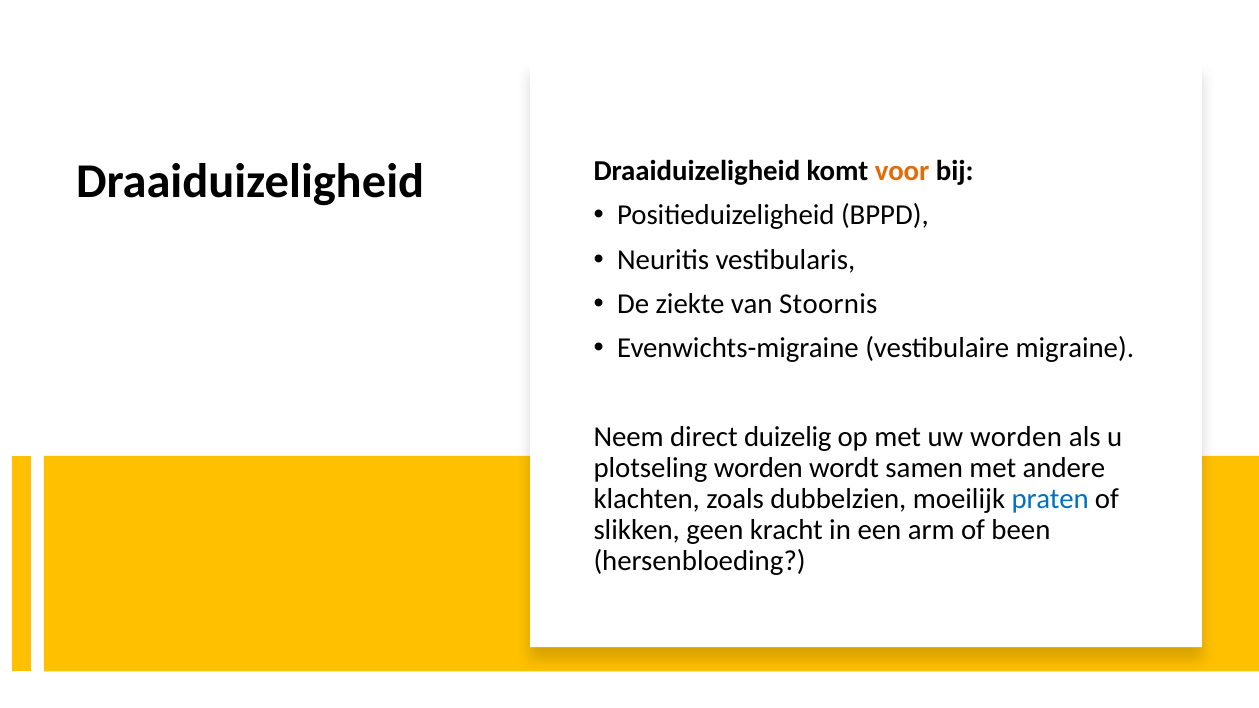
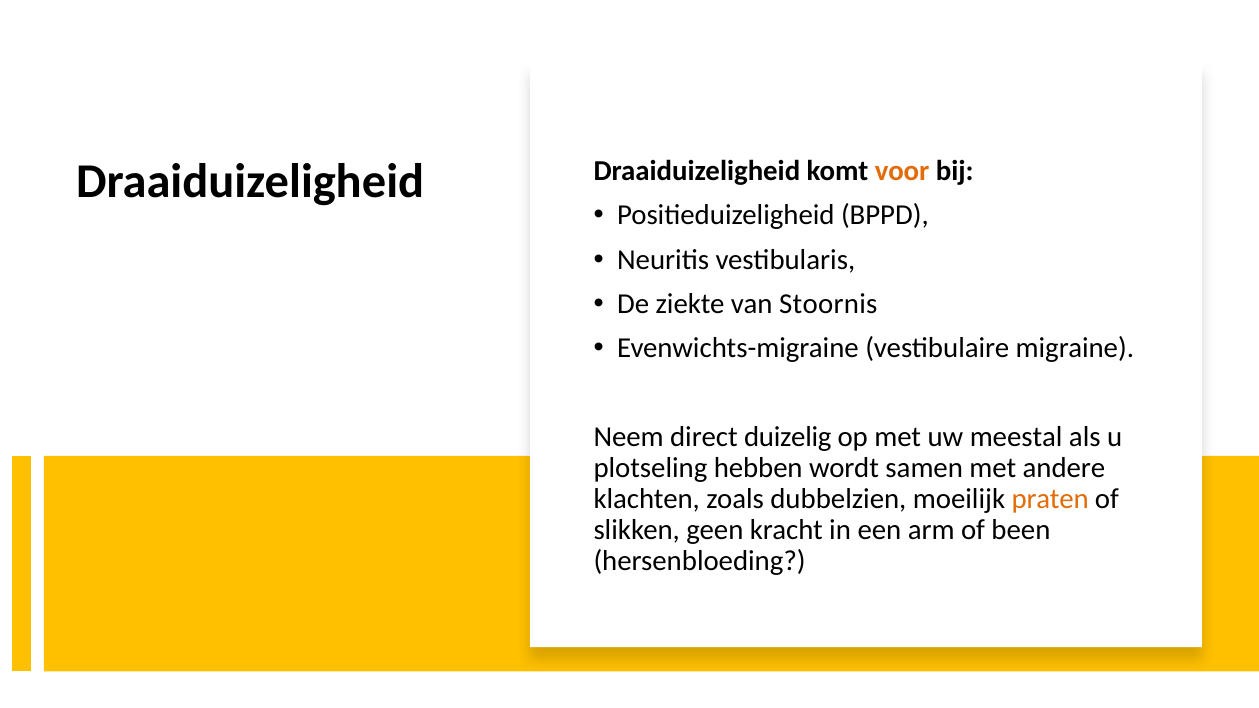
uw worden: worden -> meestal
plotseling worden: worden -> hebben
praten colour: blue -> orange
